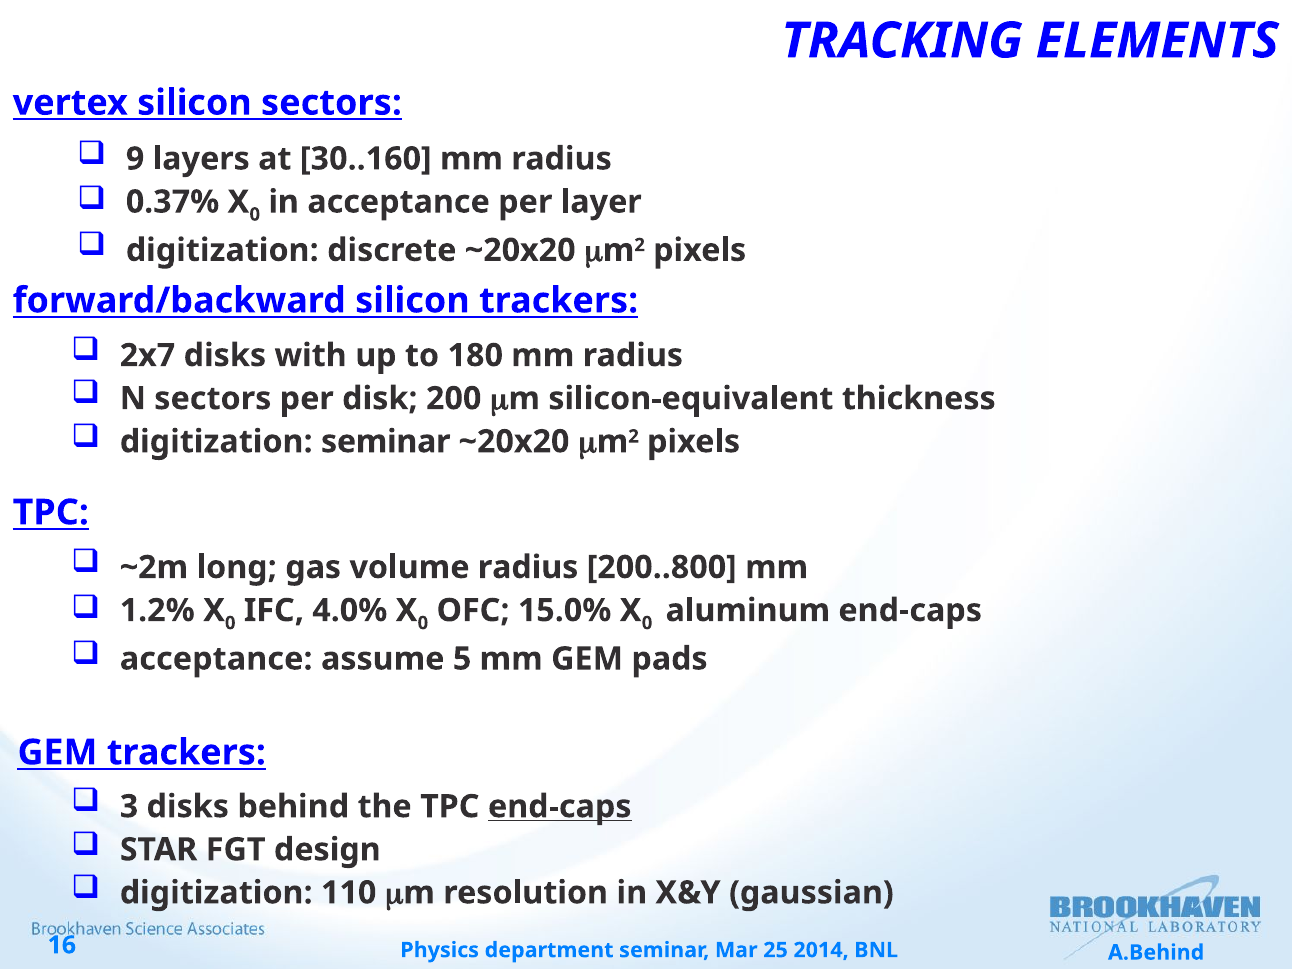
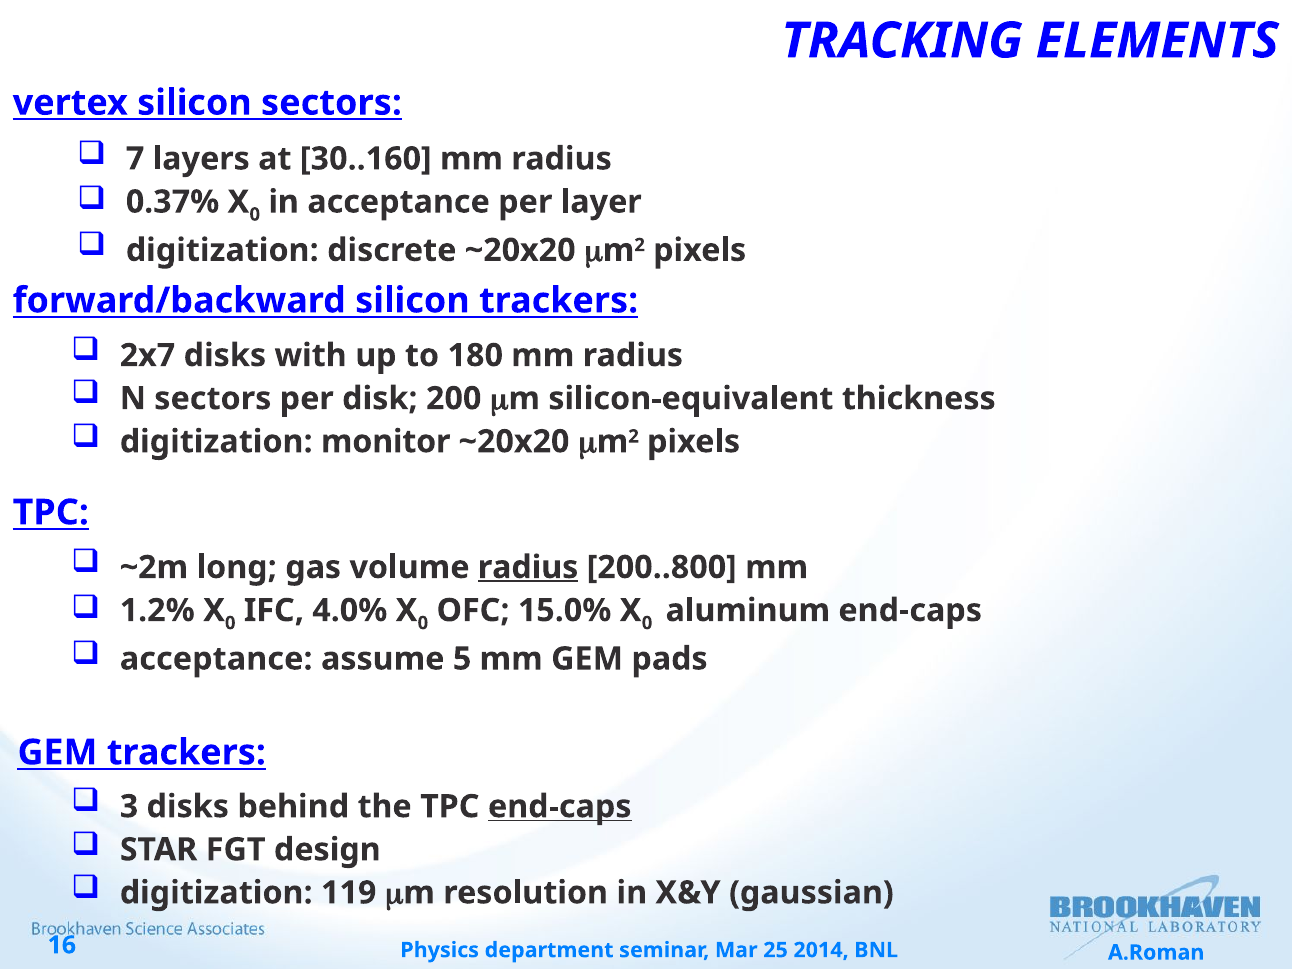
9: 9 -> 7
digitization seminar: seminar -> monitor
radius at (528, 567) underline: none -> present
110: 110 -> 119
A.Behind: A.Behind -> A.Roman
